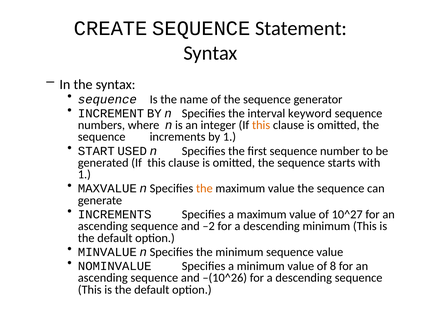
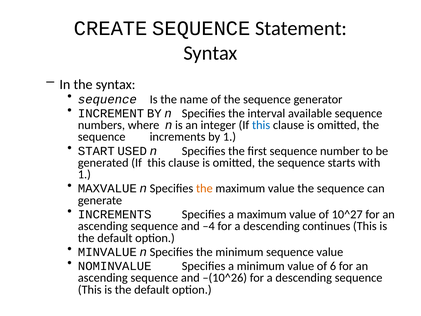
keyword: keyword -> available
this at (261, 125) colour: orange -> blue
–2: –2 -> –4
descending minimum: minimum -> continues
8: 8 -> 6
